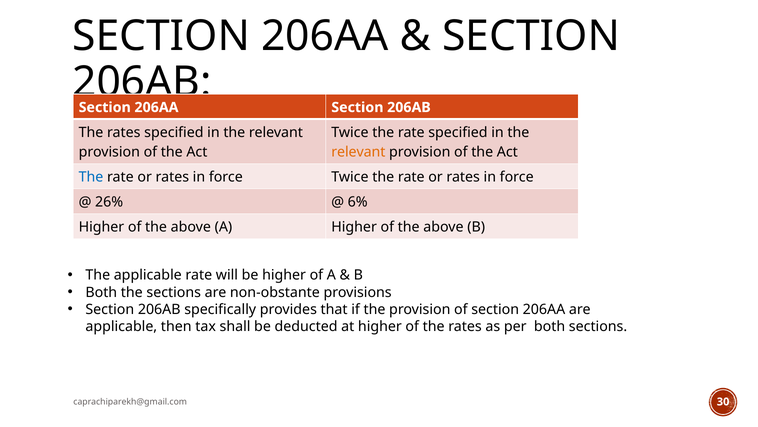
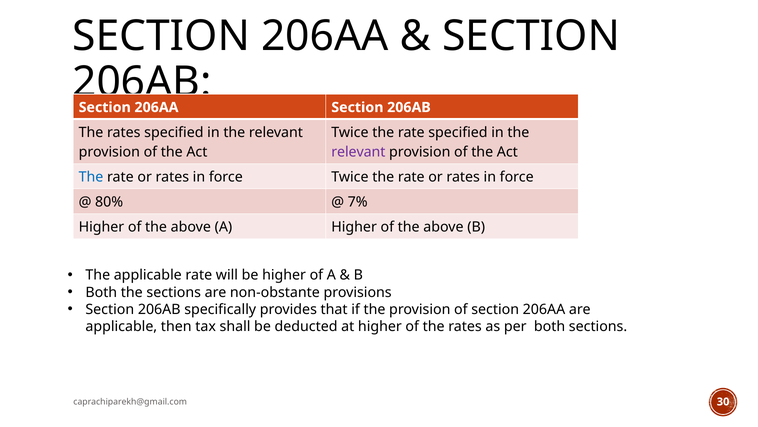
relevant at (358, 152) colour: orange -> purple
26%: 26% -> 80%
6%: 6% -> 7%
